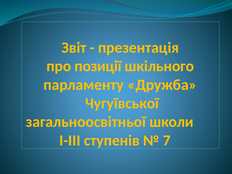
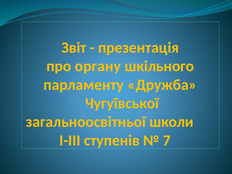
позиції: позиції -> органу
